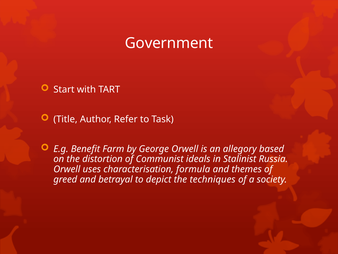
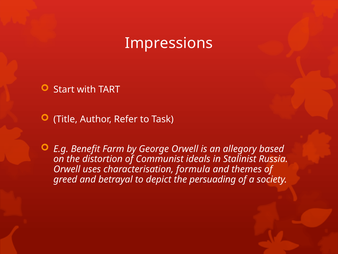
Government: Government -> Impressions
techniques: techniques -> persuading
